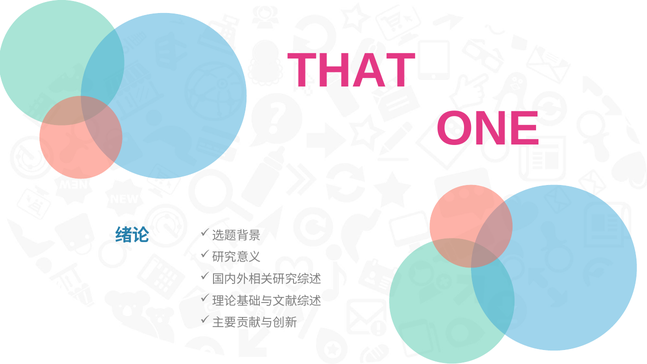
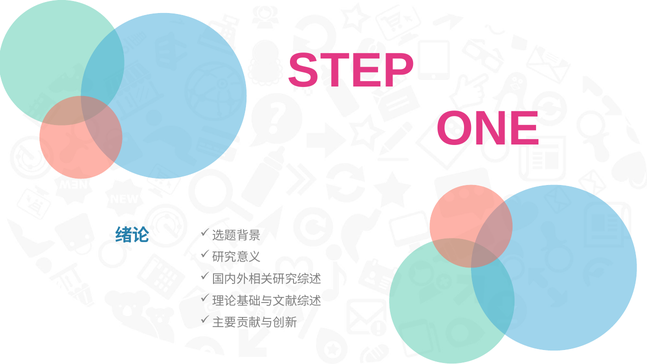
THAT: THAT -> STEP
